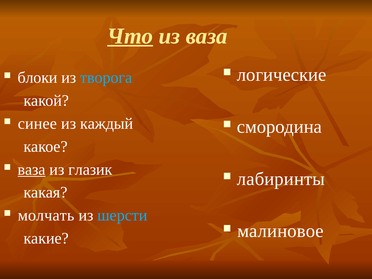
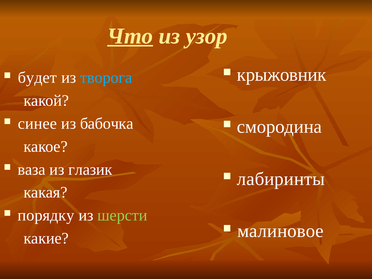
из ваза: ваза -> узор
логические: логические -> крыжовник
блоки: блоки -> будет
каждый: каждый -> бабочка
ваза at (32, 169) underline: present -> none
молчать: молчать -> порядку
шерсти colour: light blue -> light green
